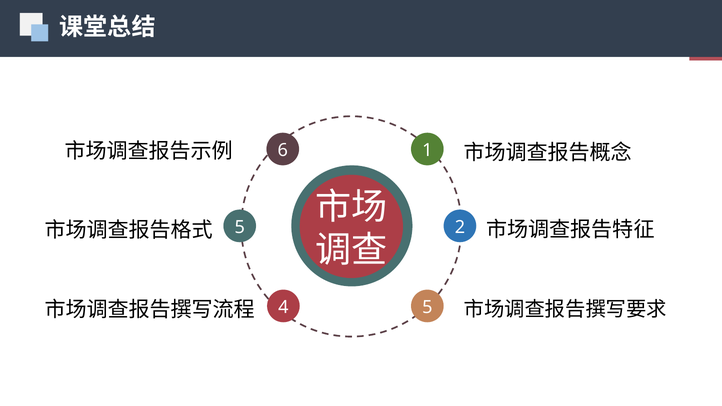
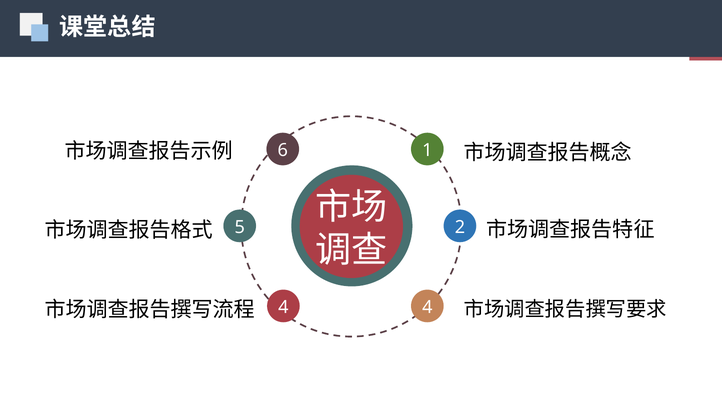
4 5: 5 -> 4
